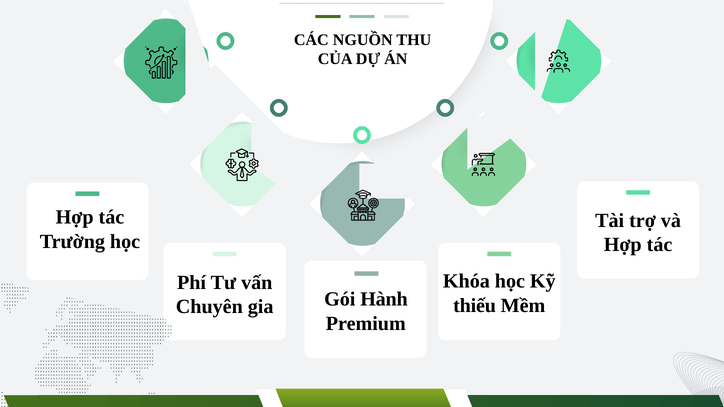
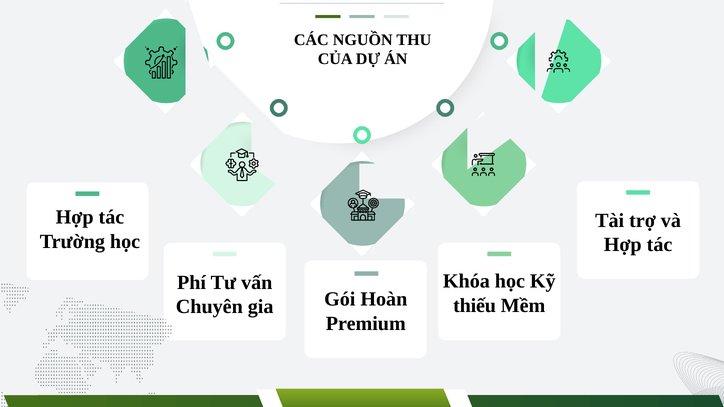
Hành: Hành -> Hoàn
